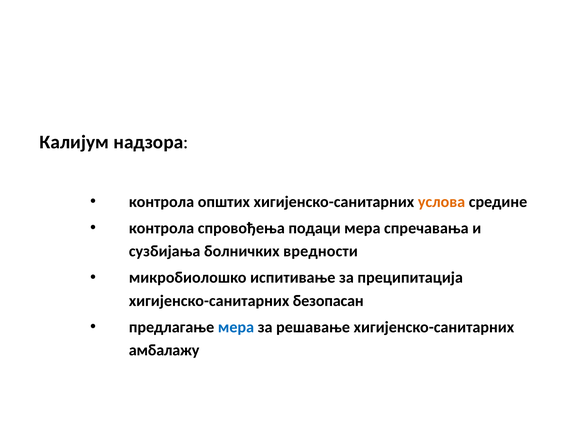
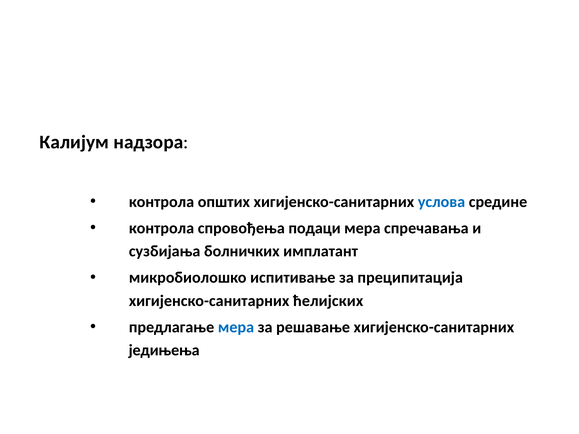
услова colour: orange -> blue
вредности: вредности -> имплатант
безопасан: безопасан -> ћелијских
амбалажу: амбалажу -> једињења
